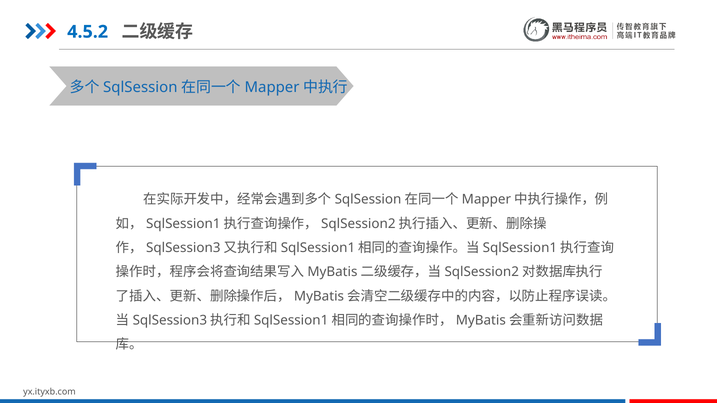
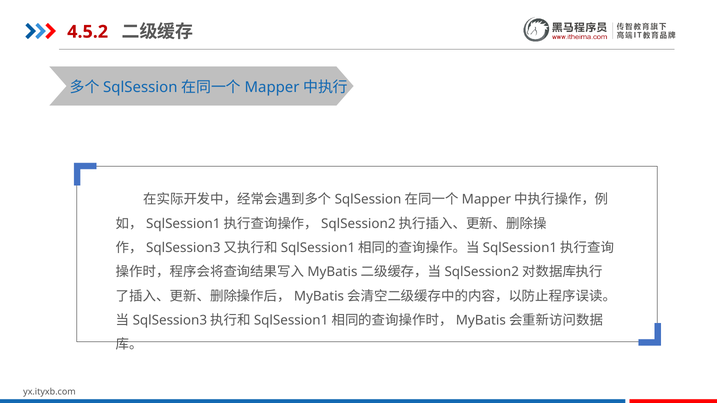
4.5.2 colour: blue -> red
